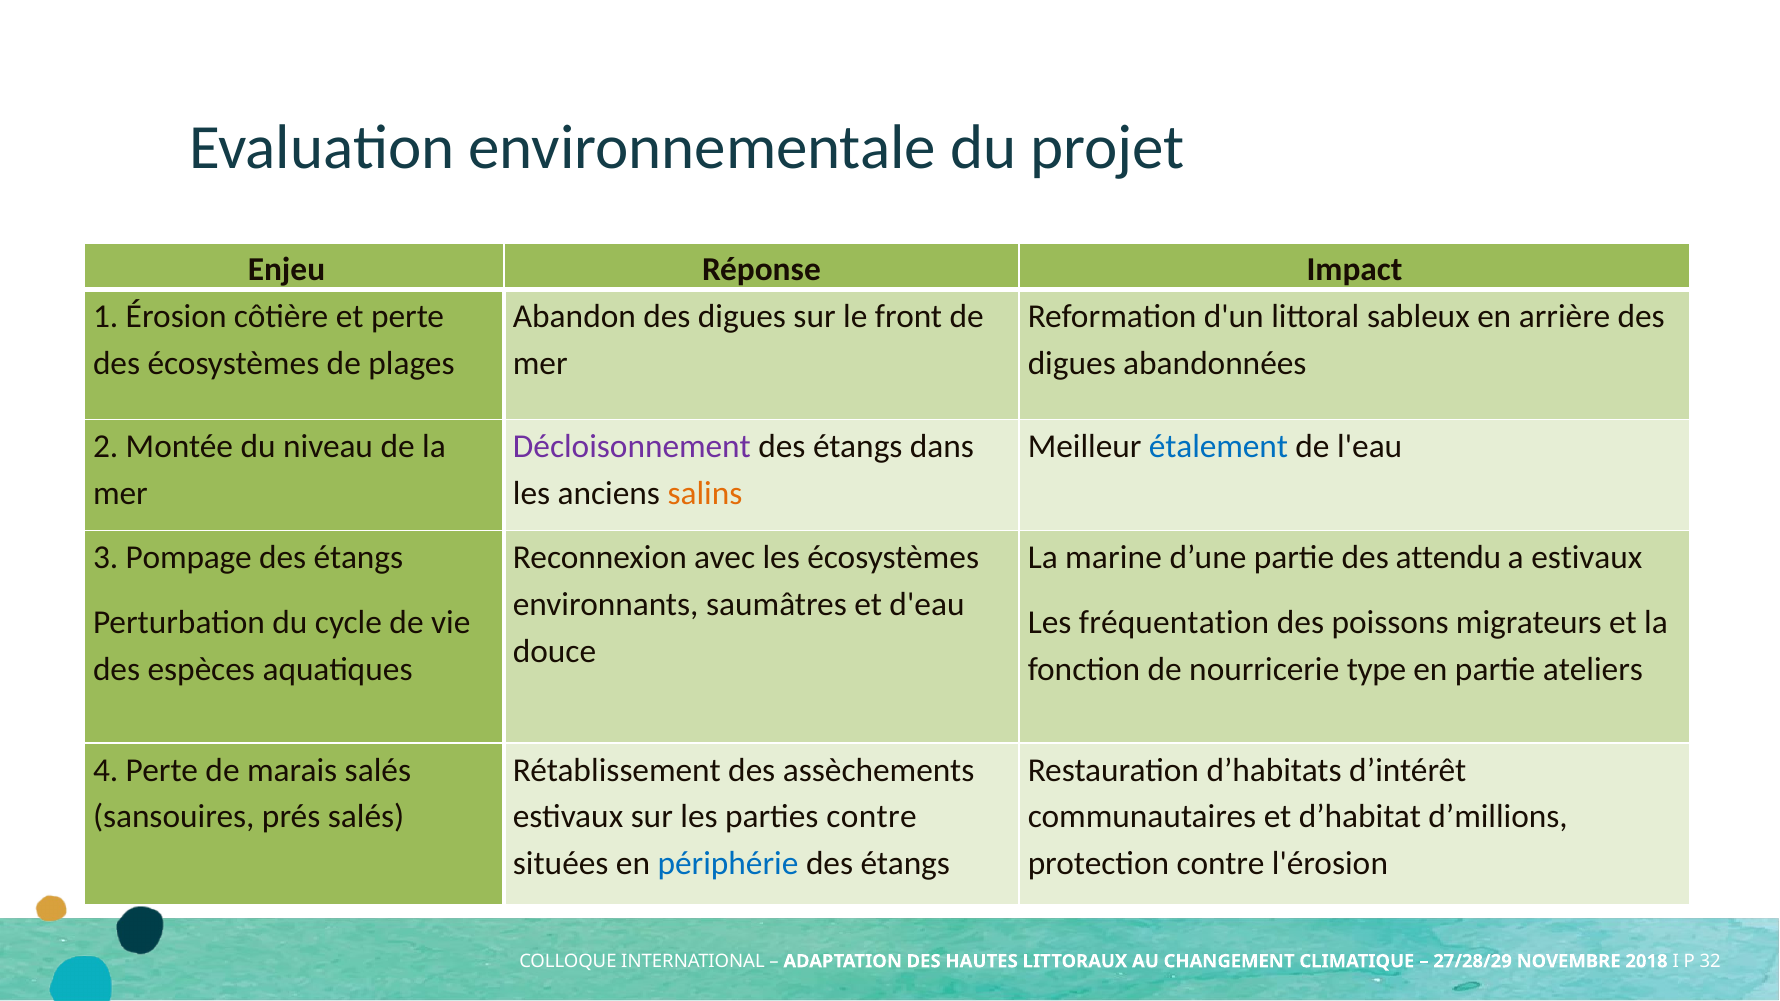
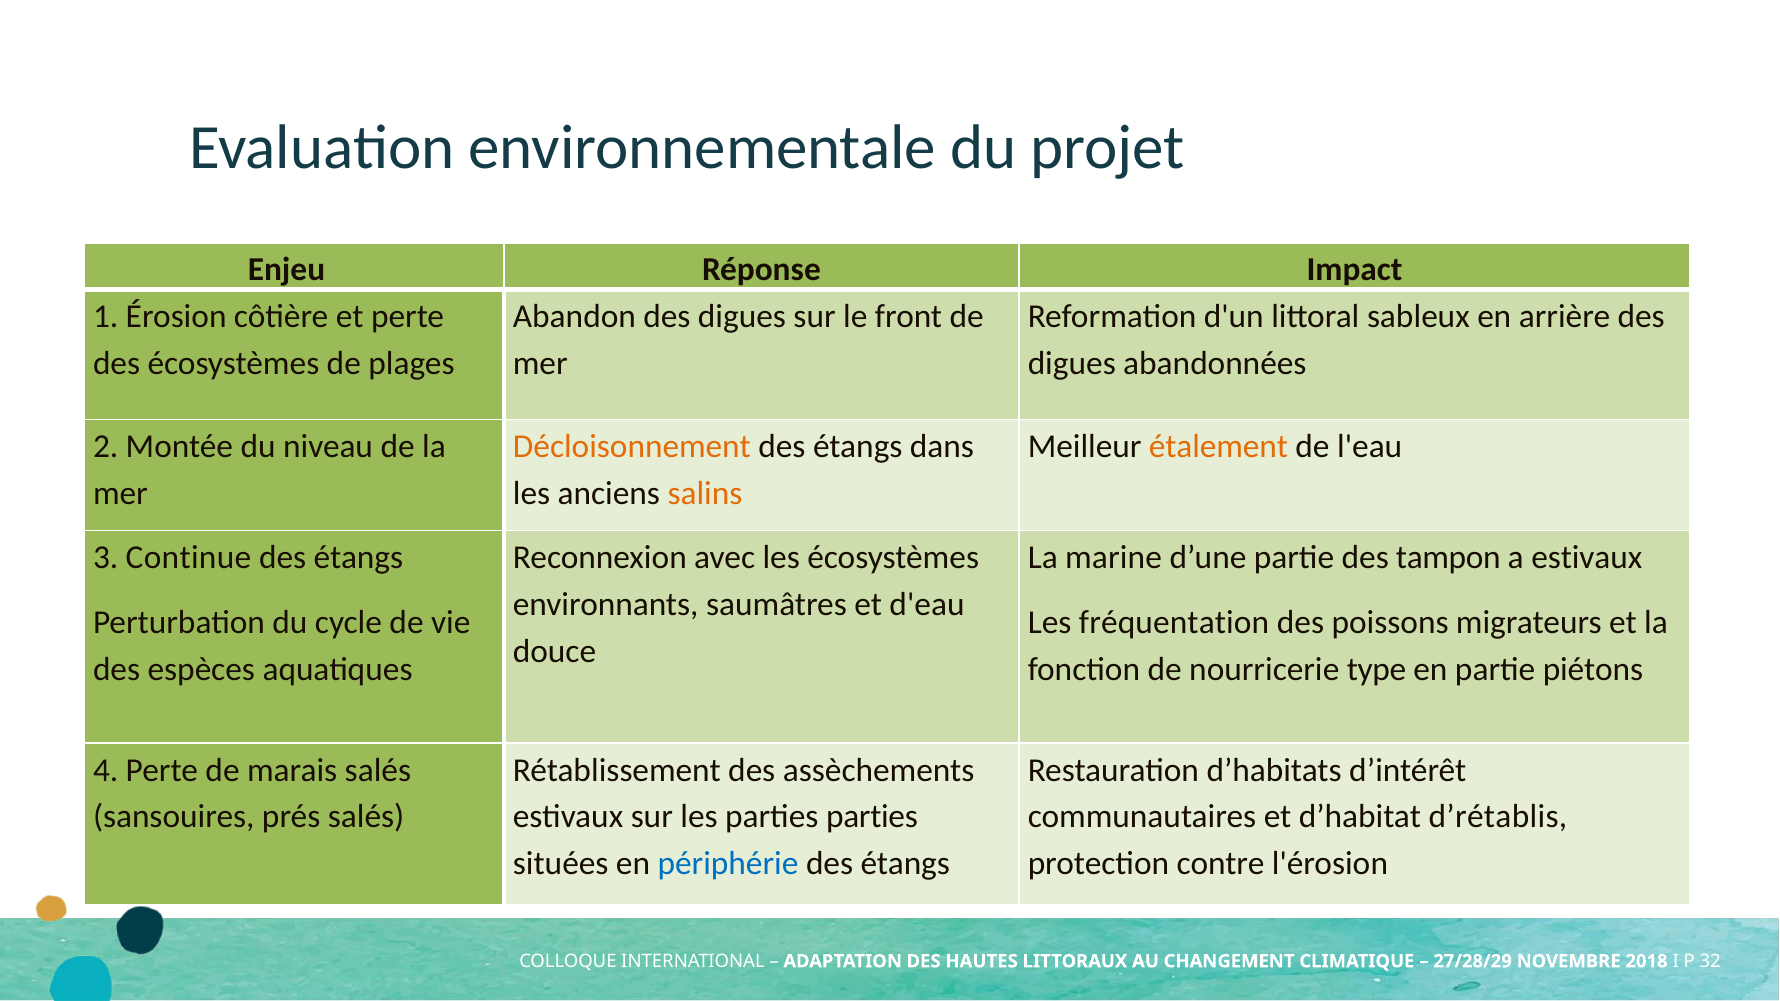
Décloisonnement colour: purple -> orange
étalement colour: blue -> orange
Pompage: Pompage -> Continue
attendu: attendu -> tampon
ateliers: ateliers -> piétons
parties contre: contre -> parties
d’millions: d’millions -> d’rétablis
